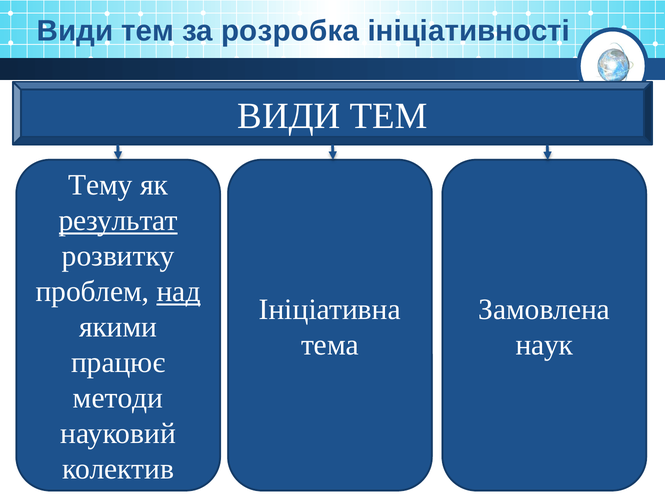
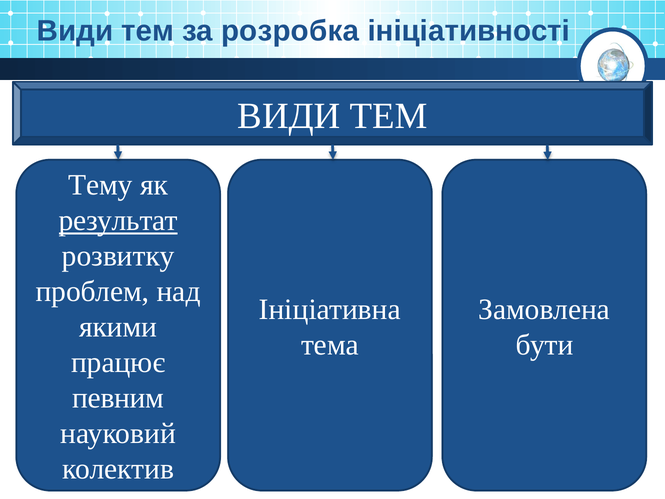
над underline: present -> none
наук: наук -> бути
методи: методи -> певним
